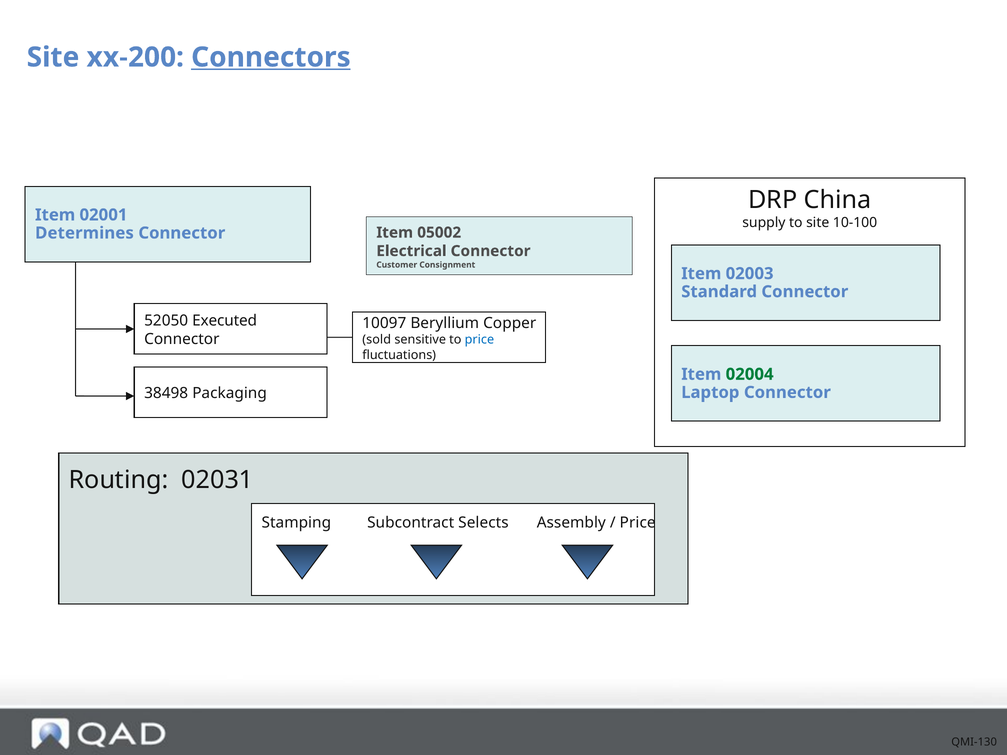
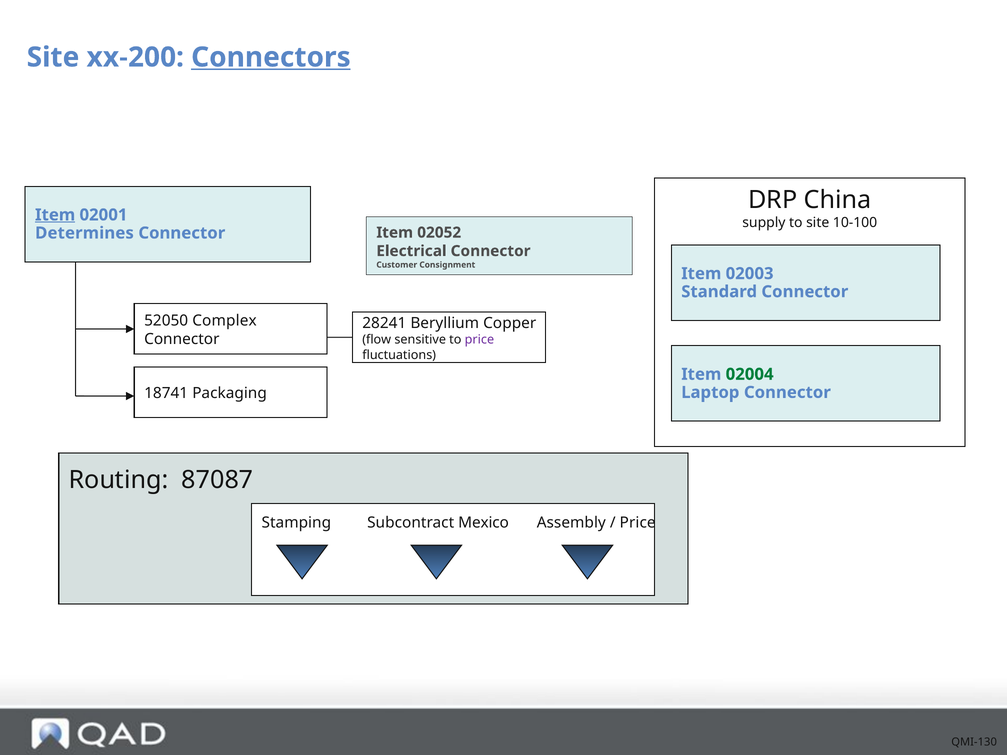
Item at (55, 215) underline: none -> present
05002: 05002 -> 02052
Executed: Executed -> Complex
10097: 10097 -> 28241
sold: sold -> flow
price at (479, 340) colour: blue -> purple
38498: 38498 -> 18741
02031: 02031 -> 87087
Selects: Selects -> Mexico
